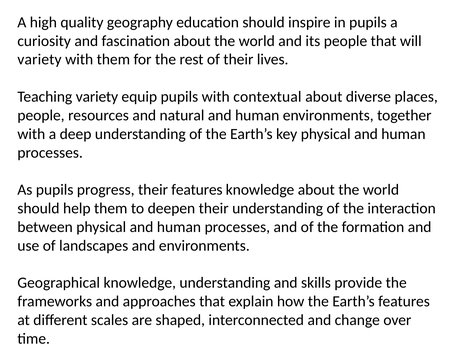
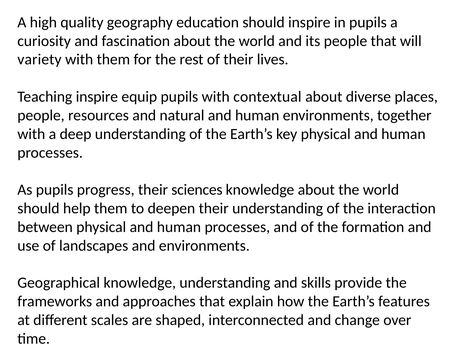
Teaching variety: variety -> inspire
their features: features -> sciences
